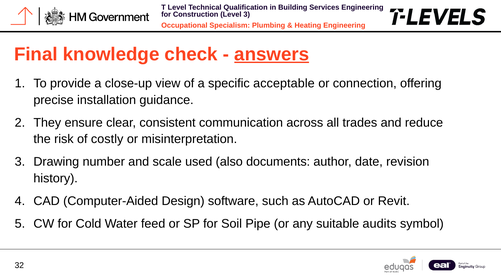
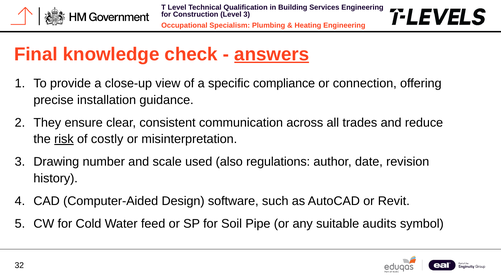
acceptable: acceptable -> compliance
risk underline: none -> present
documents: documents -> regulations
